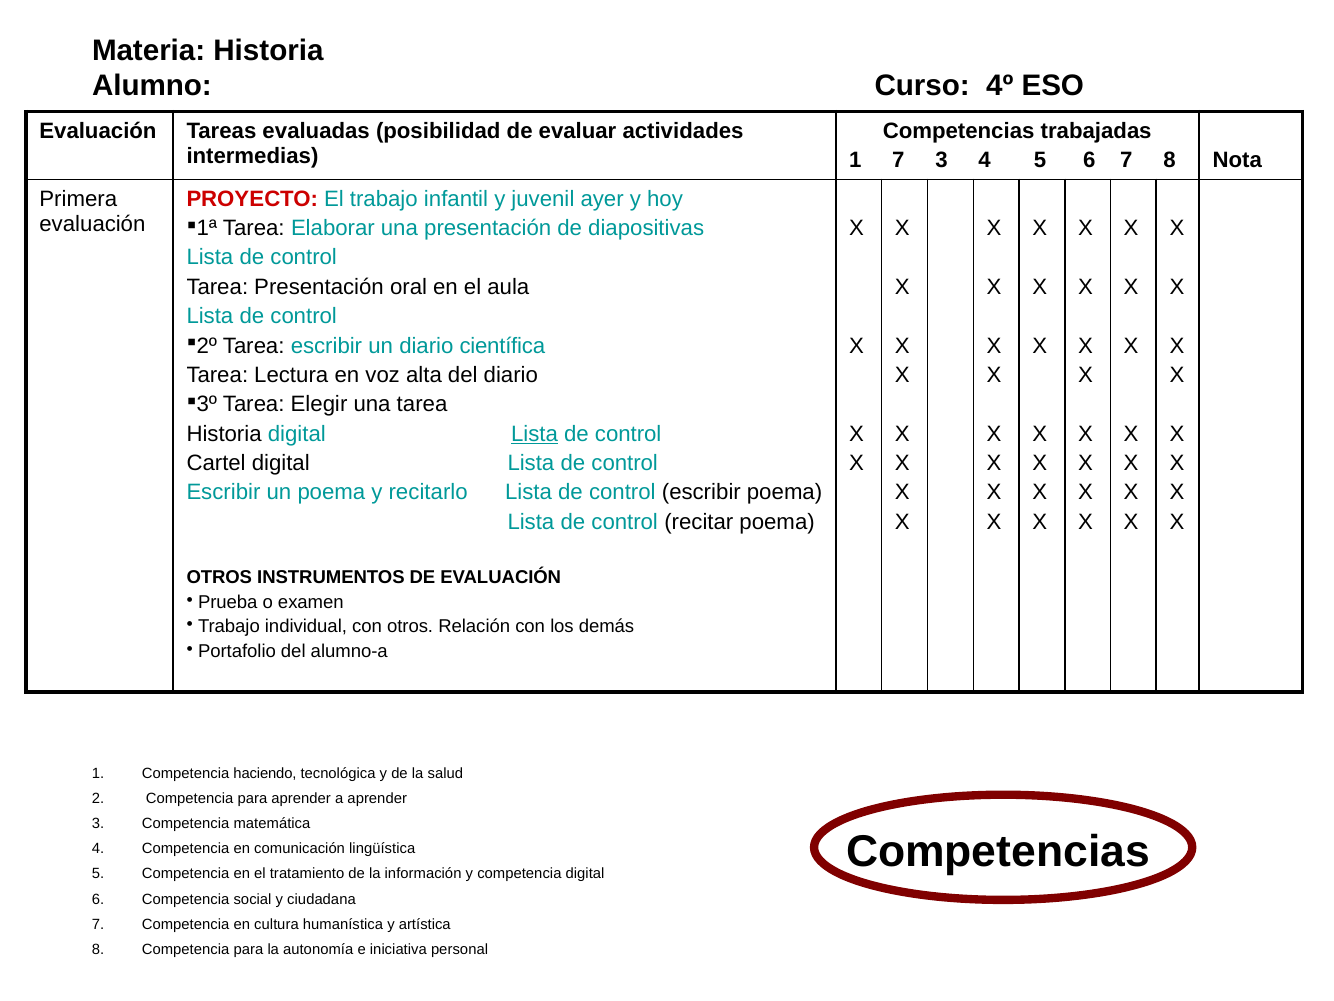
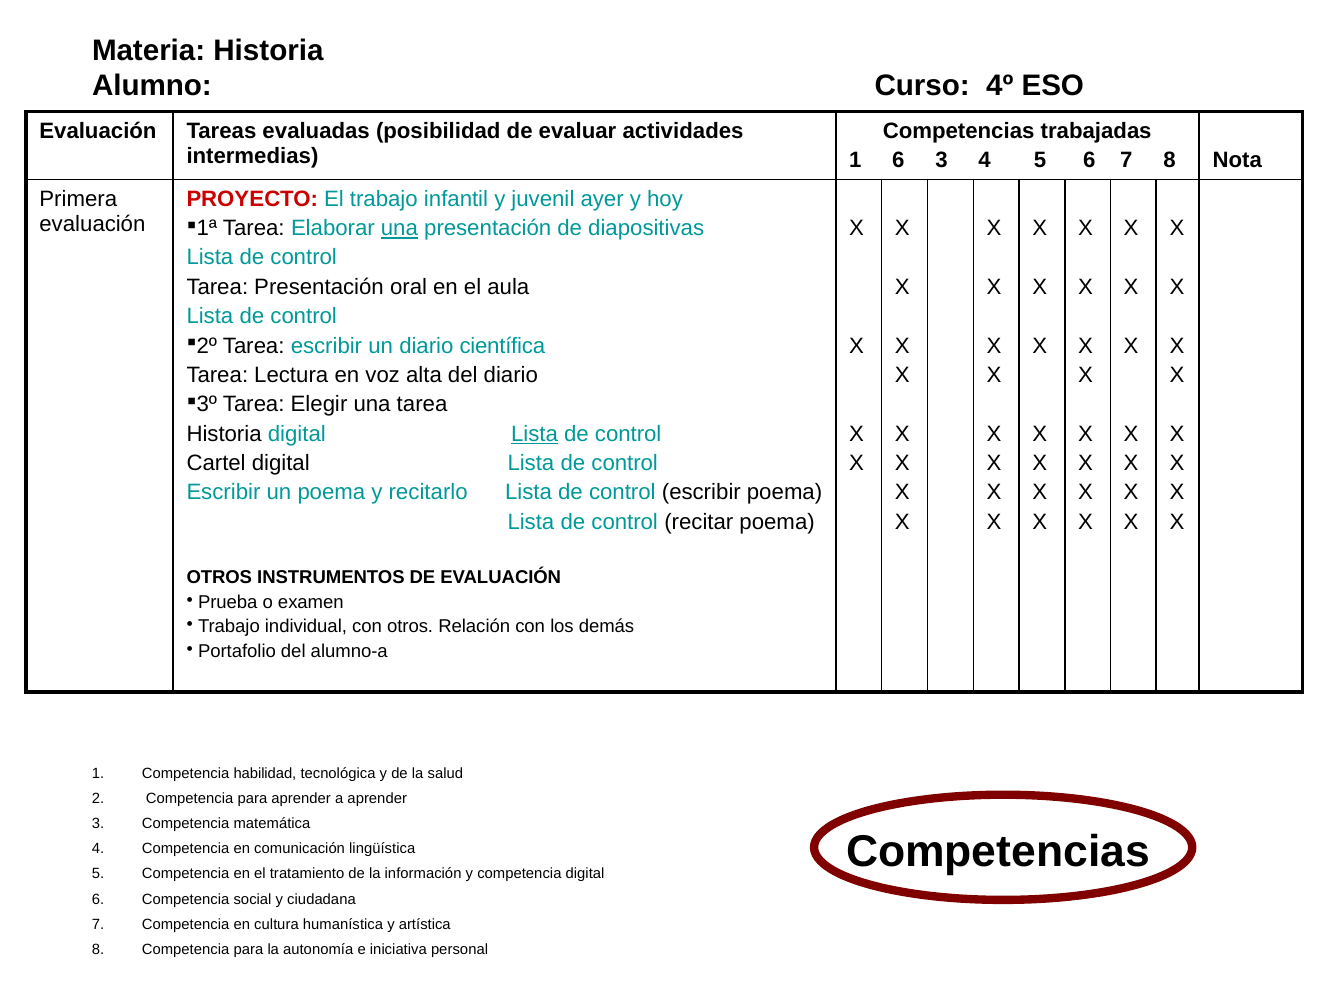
1 7: 7 -> 6
una at (399, 228) underline: none -> present
haciendo: haciendo -> habilidad
